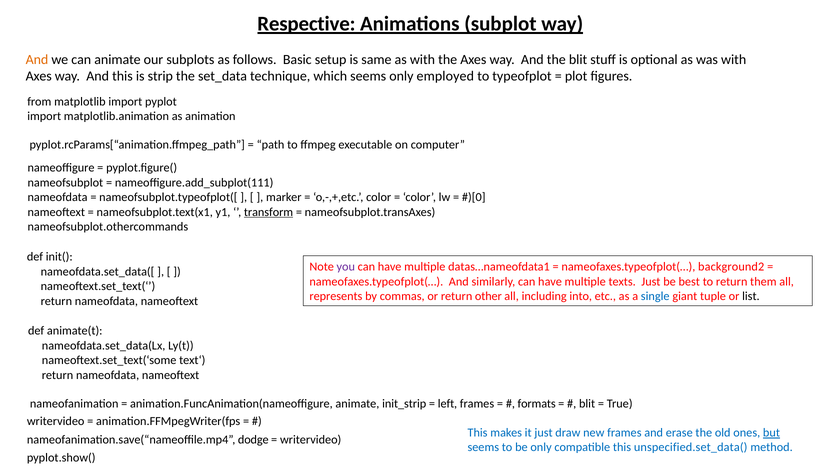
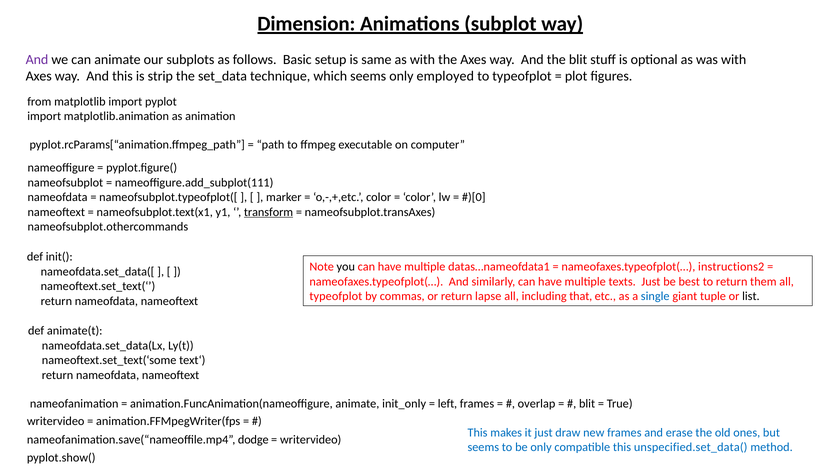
Respective: Respective -> Dimension
And at (37, 59) colour: orange -> purple
you colour: purple -> black
background2: background2 -> instructions2
represents at (336, 296): represents -> typeofplot
other: other -> lapse
into: into -> that
init_strip: init_strip -> init_only
formats: formats -> overlap
but underline: present -> none
